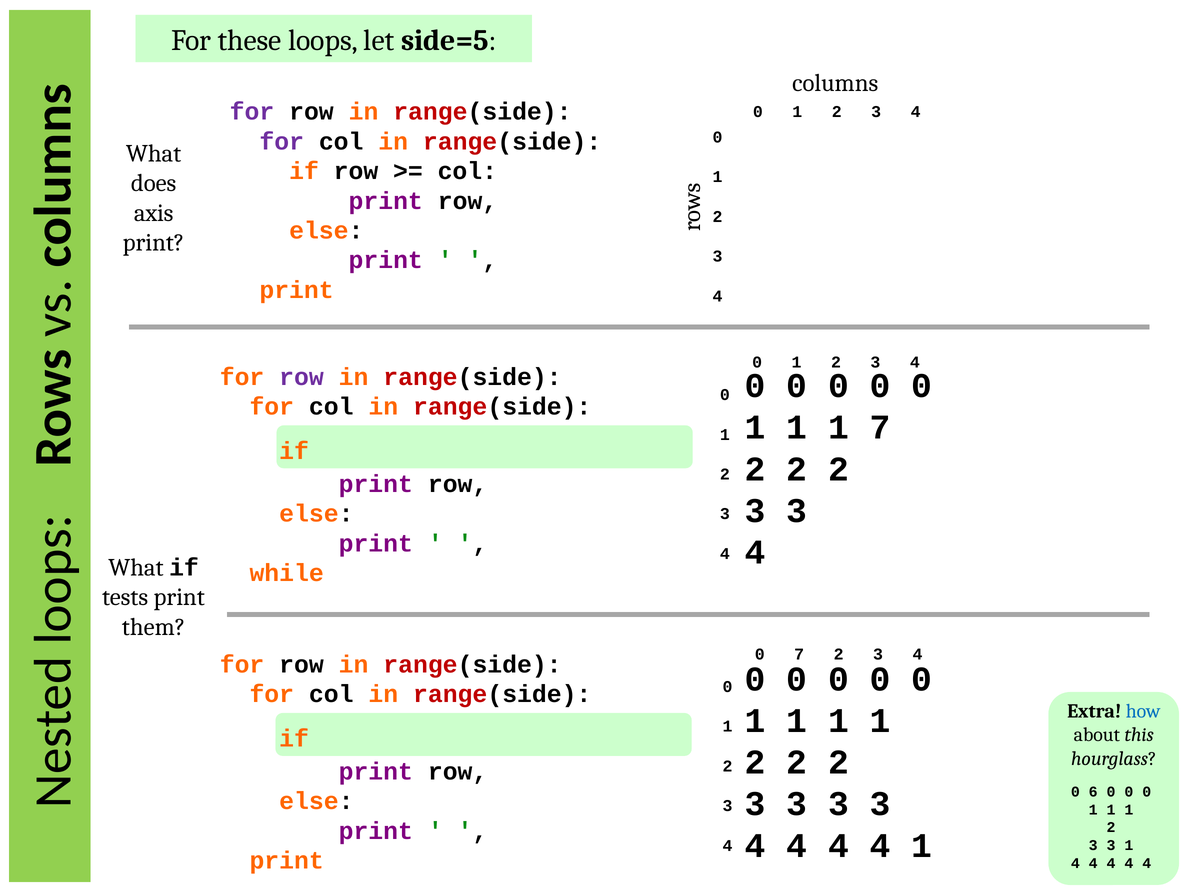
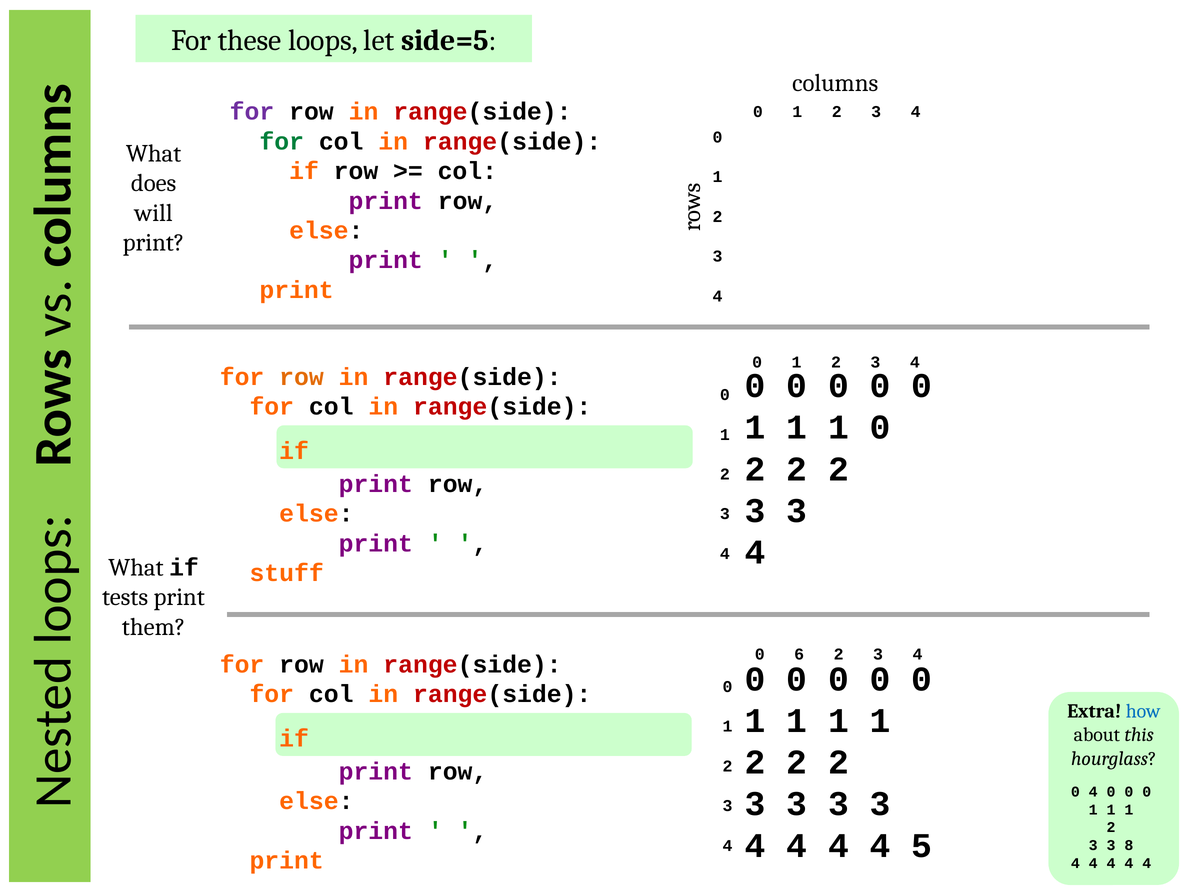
for at (282, 141) colour: purple -> green
axis: axis -> will
row at (302, 377) colour: purple -> orange
1 7: 7 -> 0
while: while -> stuff
0 7: 7 -> 6
0 6: 6 -> 4
4 1: 1 -> 5
3 1: 1 -> 8
